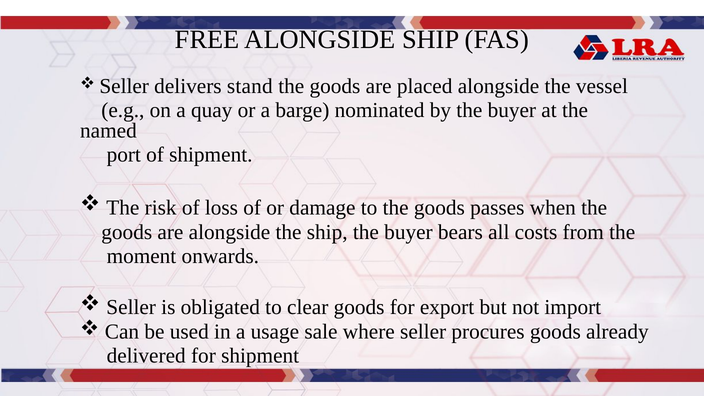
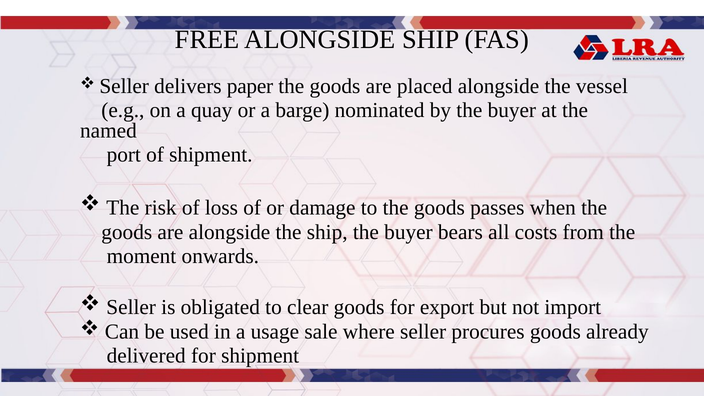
stand: stand -> paper
